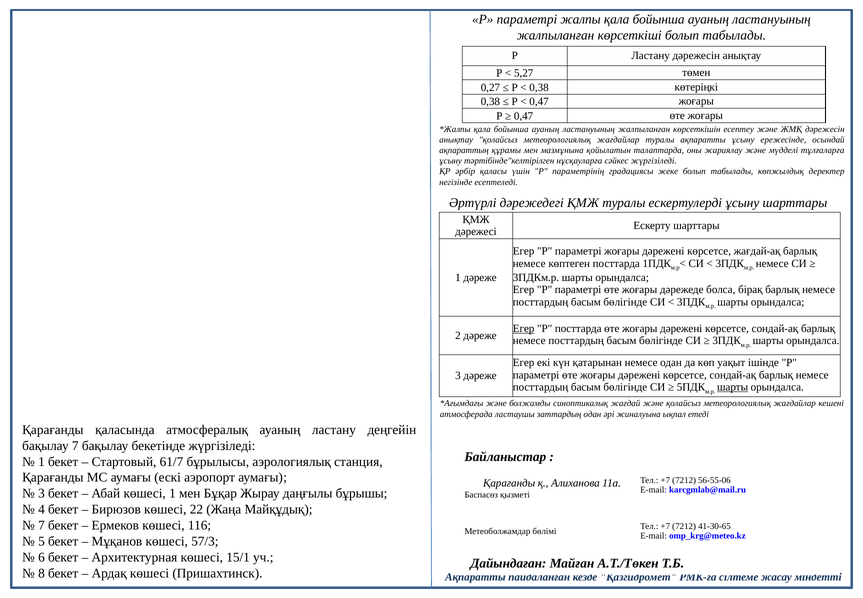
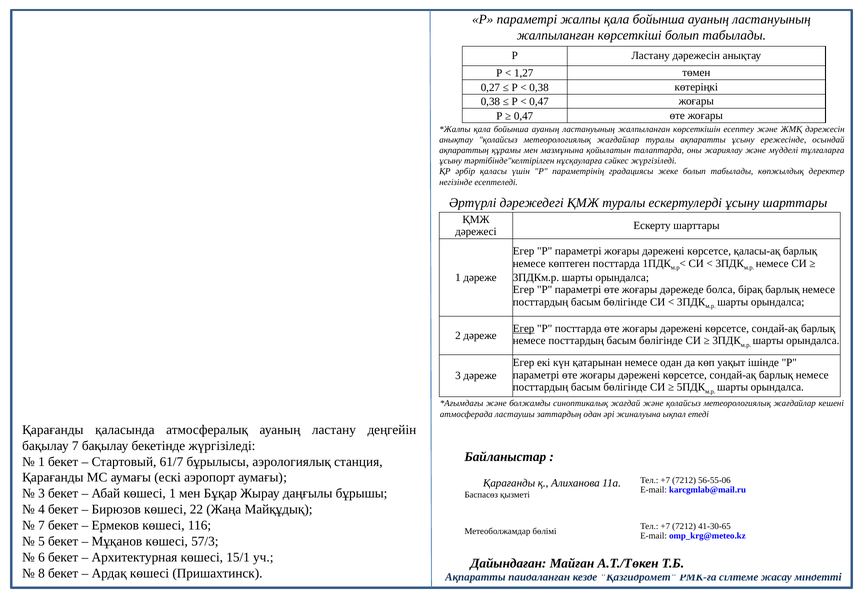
5,27: 5,27 -> 1,27
жағдай-ақ: жағдай-ақ -> қаласы-ақ
шарты at (733, 387) underline: present -> none
